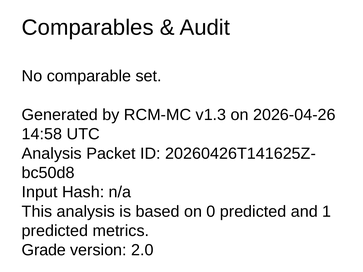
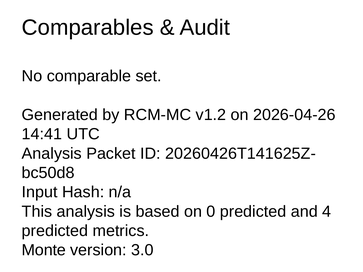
v1.3: v1.3 -> v1.2
14:58: 14:58 -> 14:41
1: 1 -> 4
Grade: Grade -> Monte
2.0: 2.0 -> 3.0
